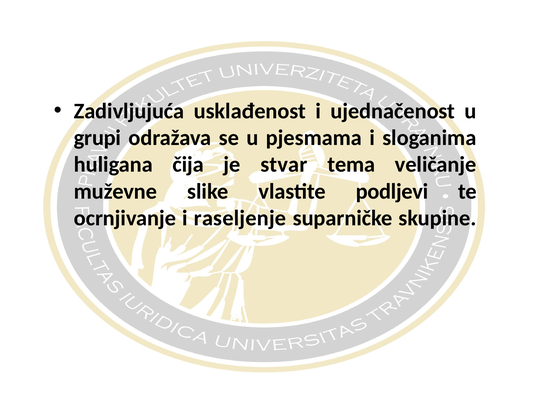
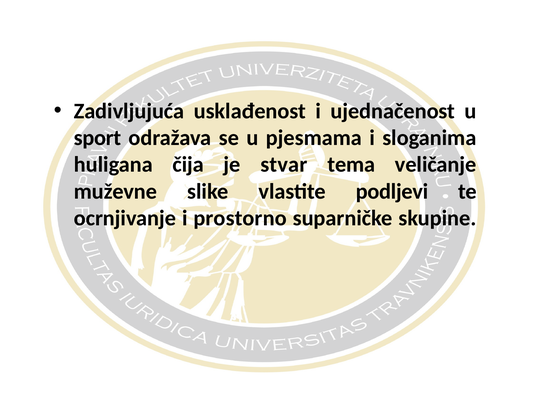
grupi: grupi -> sport
raseljenje: raseljenje -> prostorno
